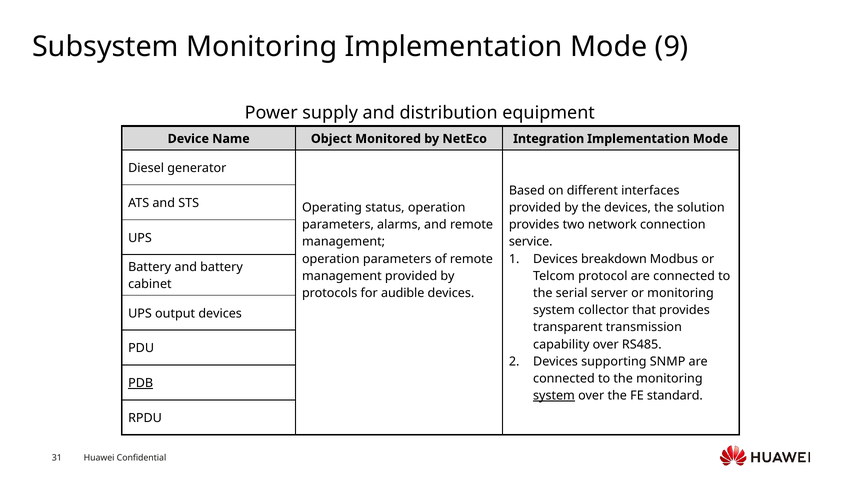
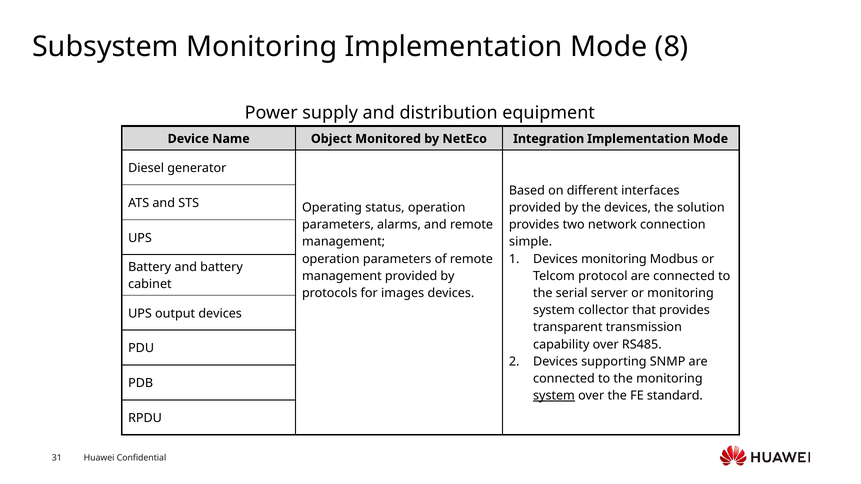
9: 9 -> 8
service: service -> simple
Devices breakdown: breakdown -> monitoring
audible: audible -> images
PDB underline: present -> none
